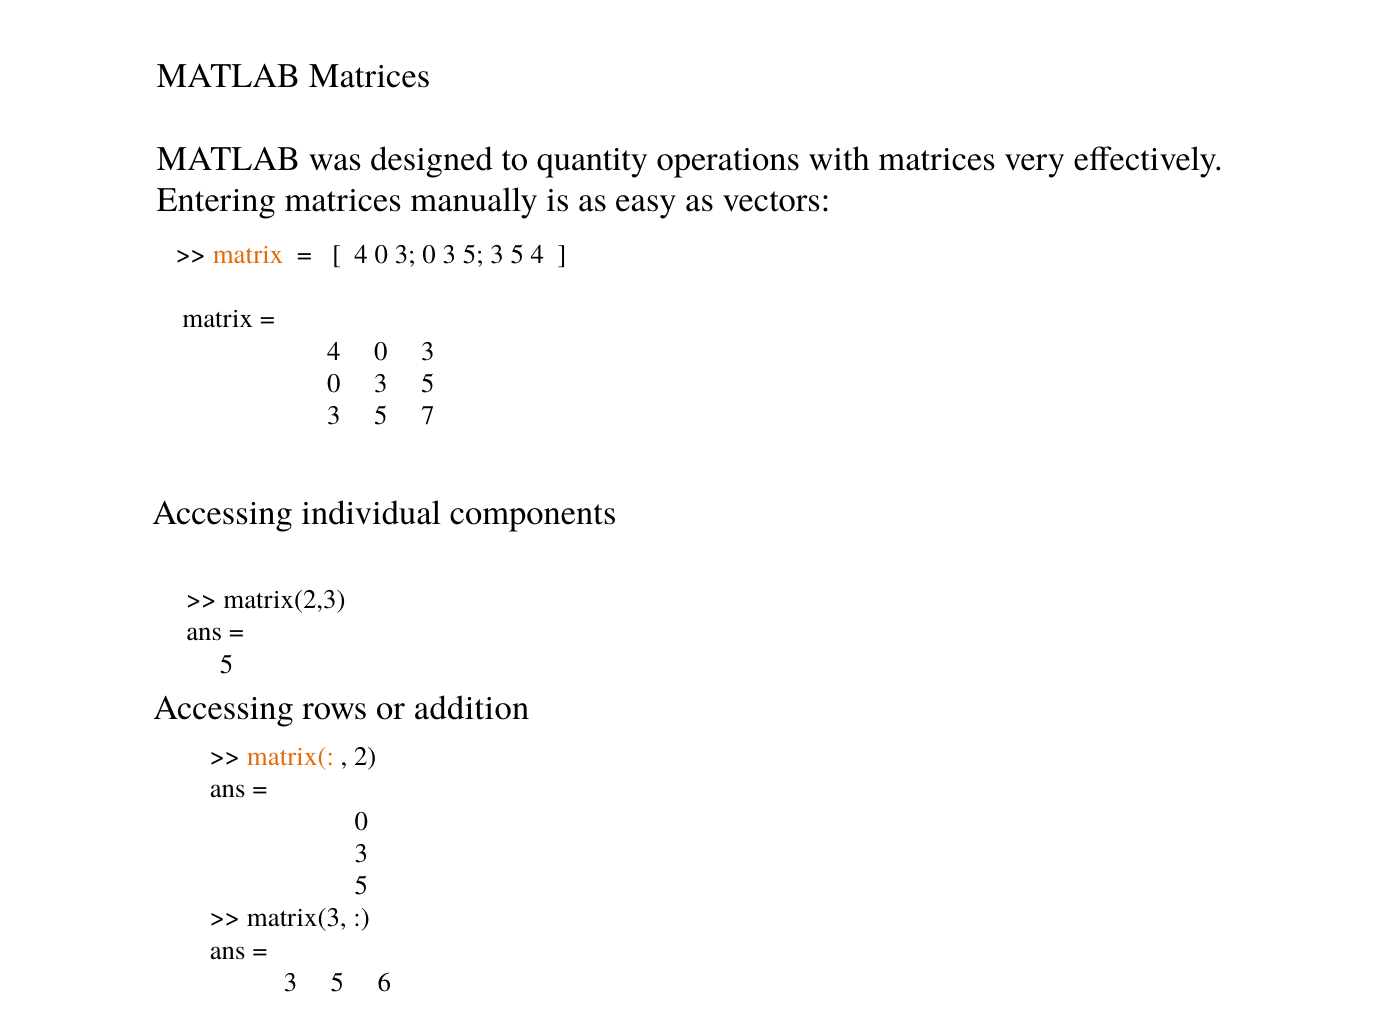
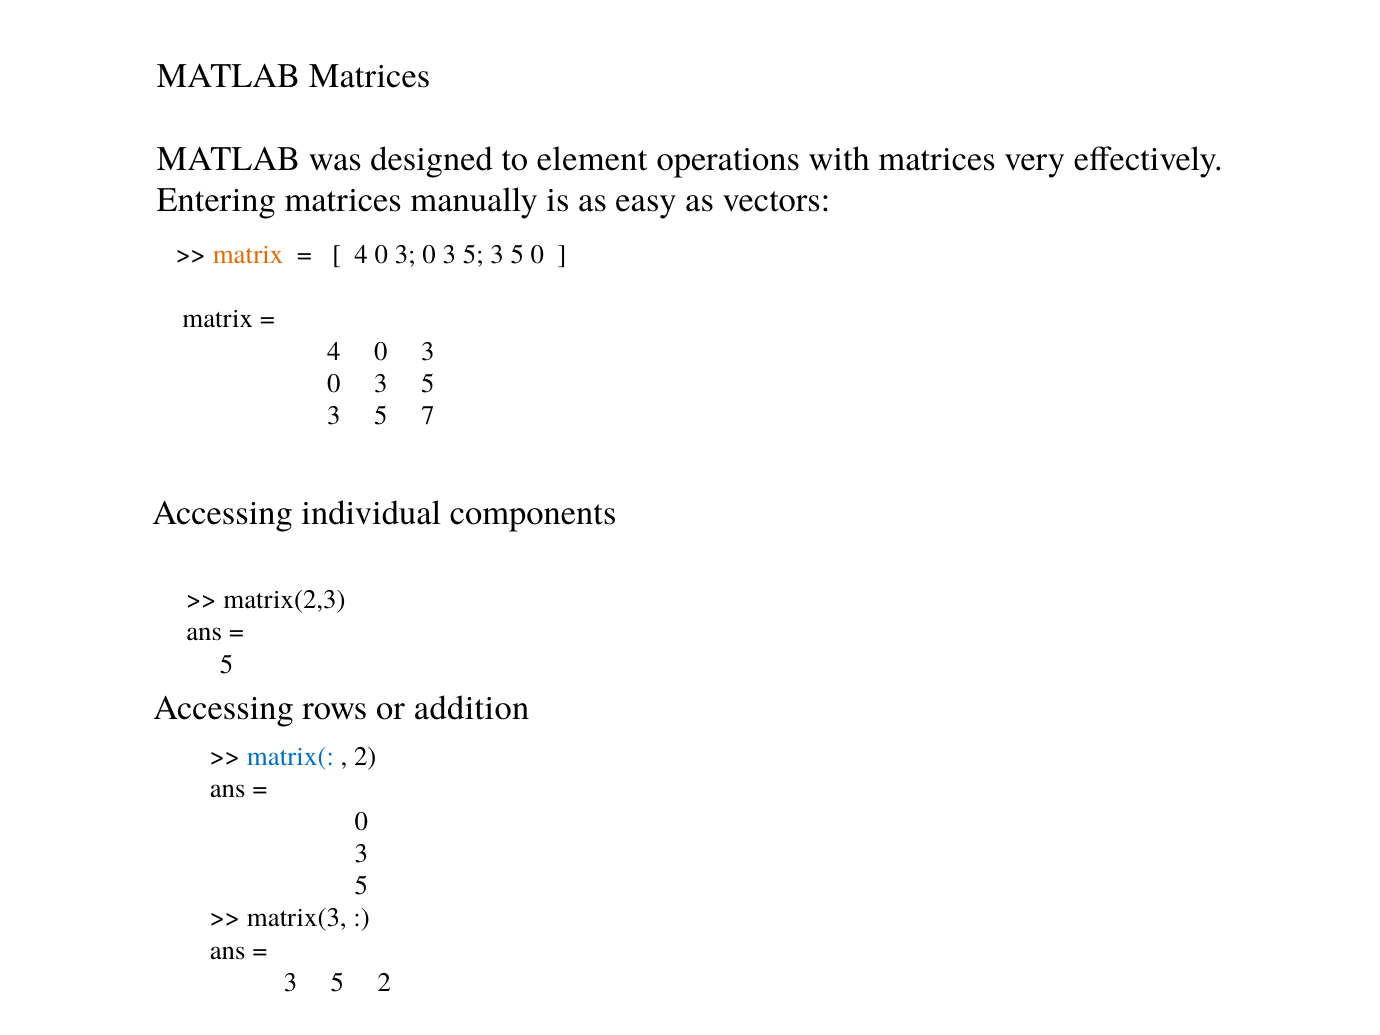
quantity: quantity -> element
5 4: 4 -> 0
matrix( colour: orange -> blue
5 6: 6 -> 2
